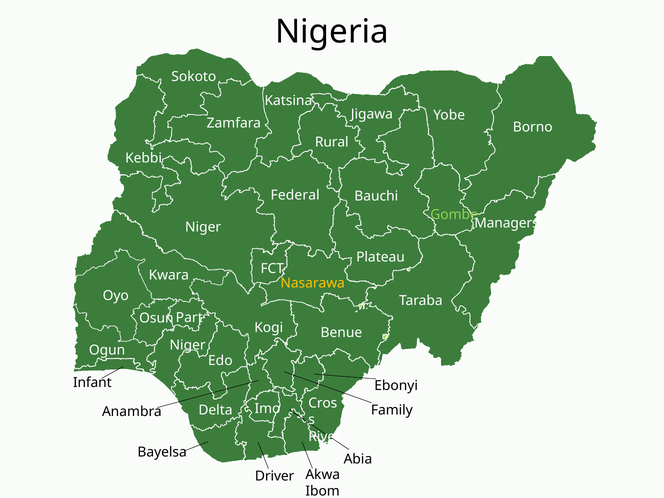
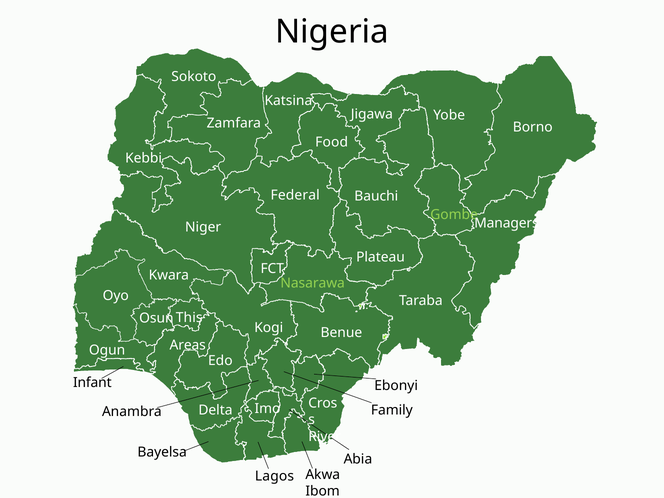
Rural: Rural -> Food
Nasarawa colour: yellow -> light green
Part: Part -> This
Niger at (188, 345): Niger -> Areas
Driver: Driver -> Lagos
